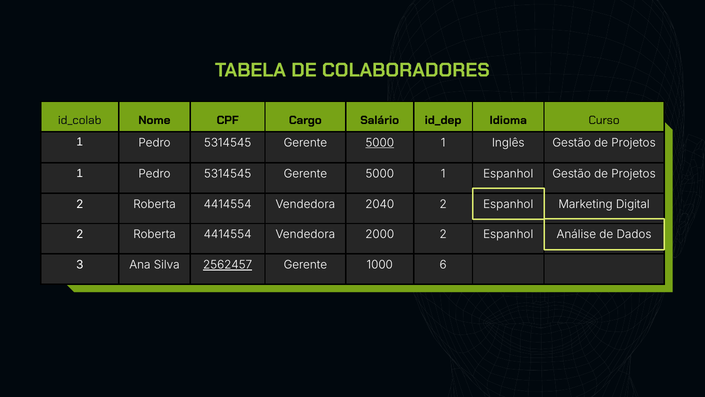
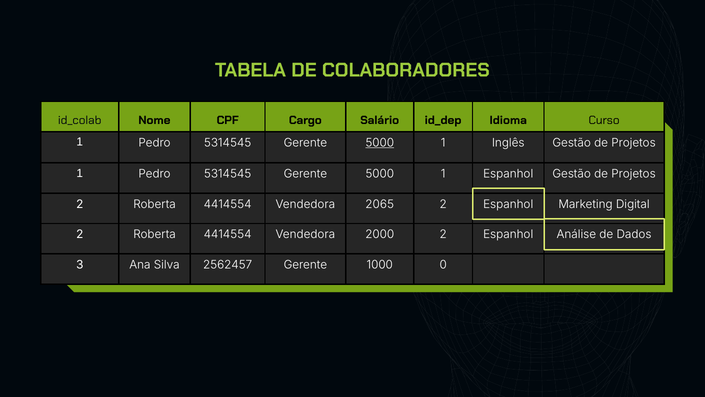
2040: 2040 -> 2065
2562457 underline: present -> none
6: 6 -> 0
